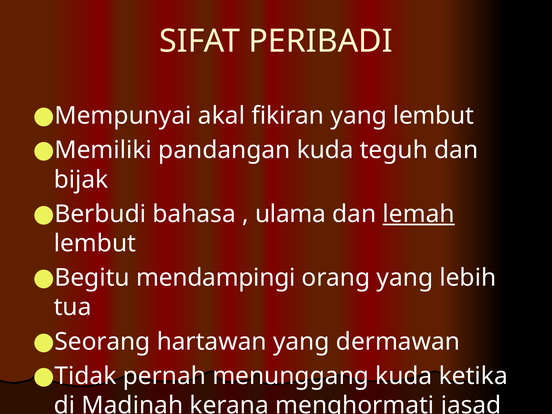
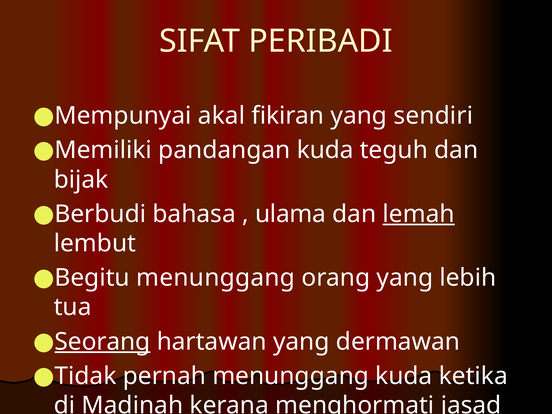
yang lembut: lembut -> sendiri
Begitu mendampingi: mendampingi -> menunggang
Seorang underline: none -> present
